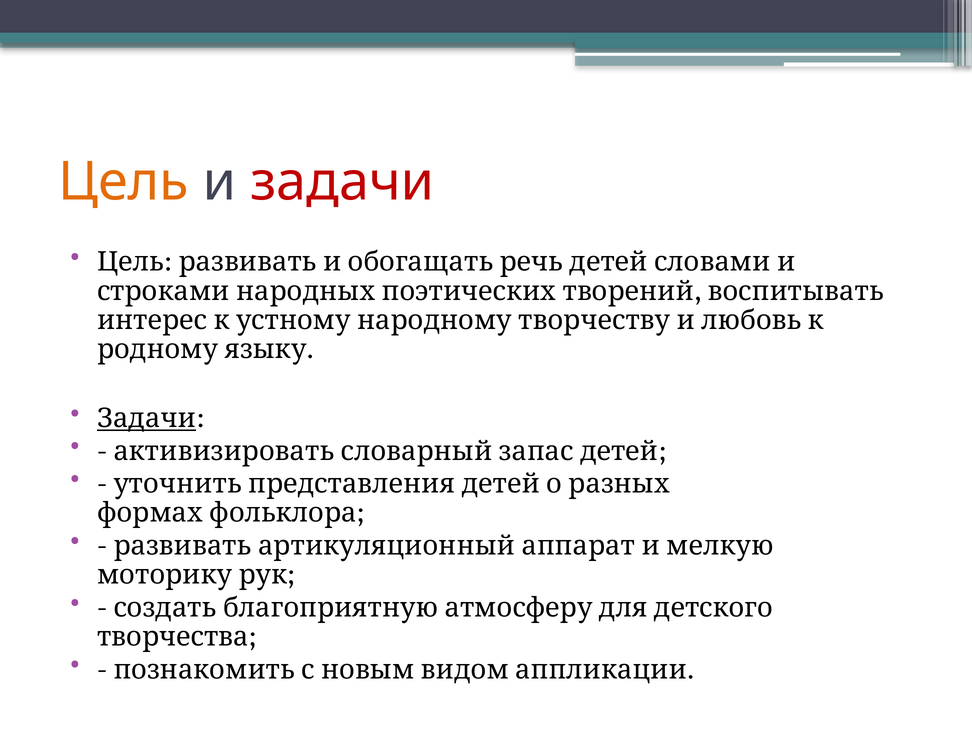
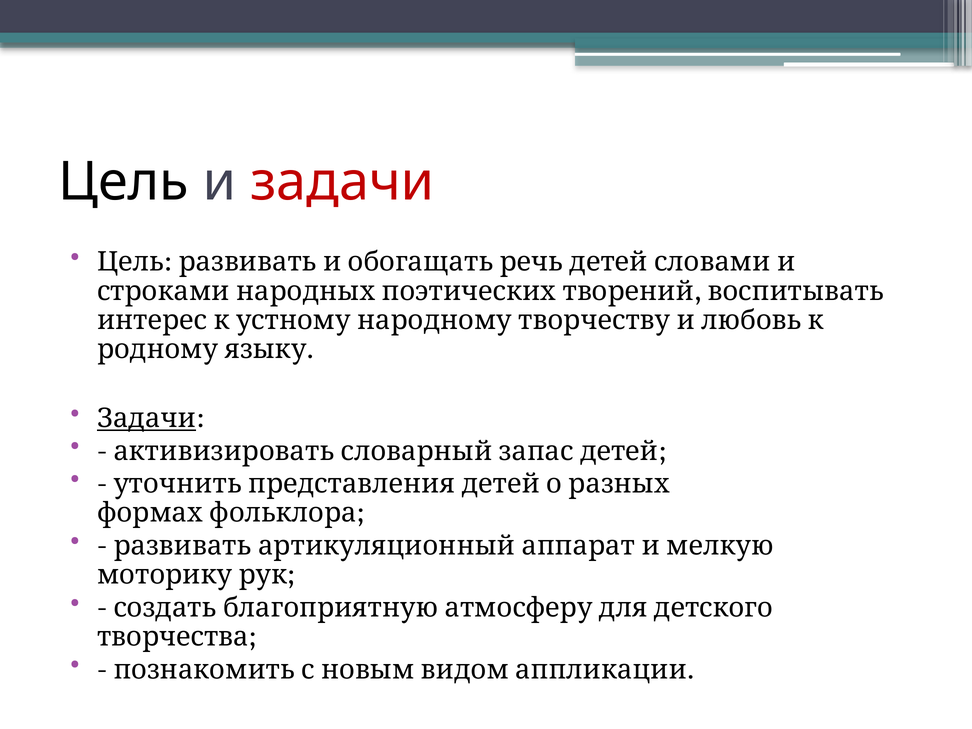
Цель at (124, 182) colour: orange -> black
